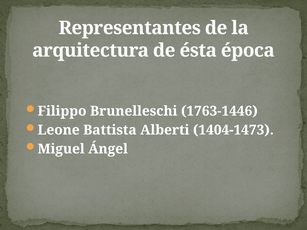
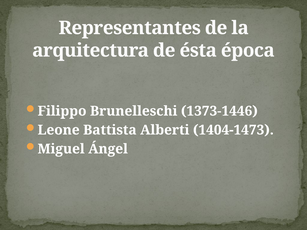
1763-1446: 1763-1446 -> 1373-1446
